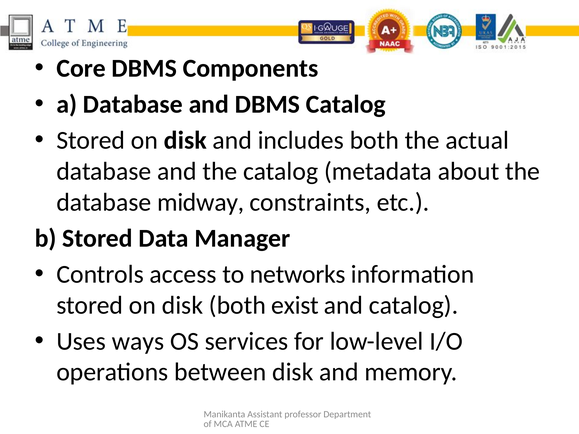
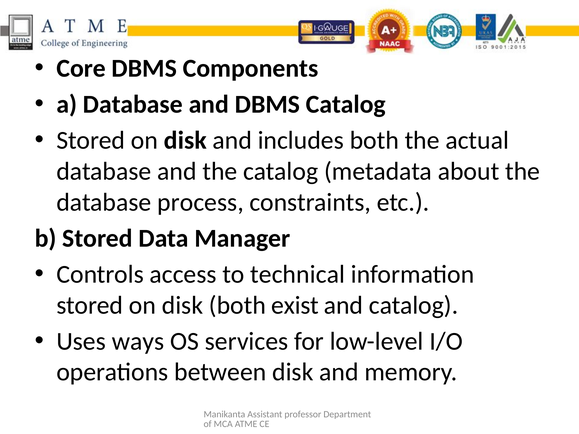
midway: midway -> process
networks: networks -> technical
